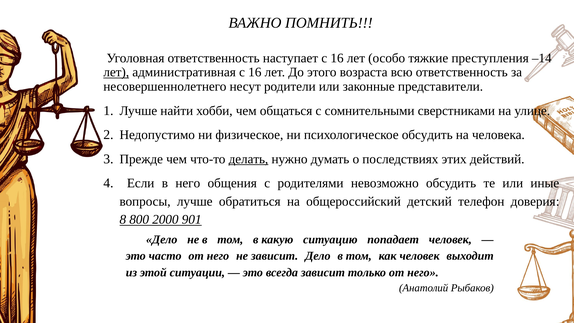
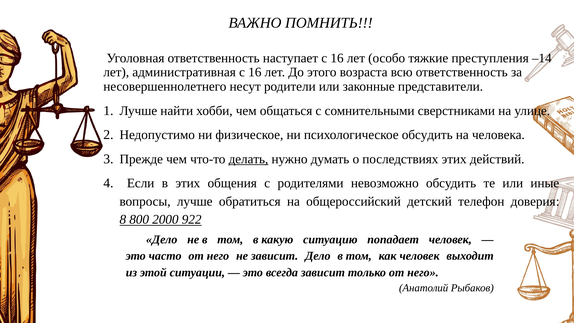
лет at (116, 72) underline: present -> none
в него: него -> этих
901: 901 -> 922
